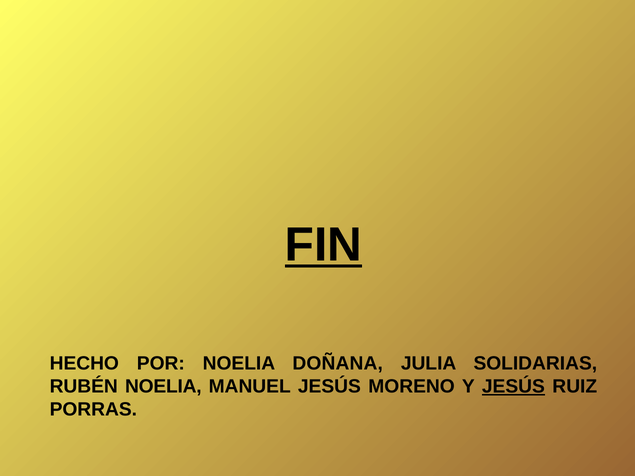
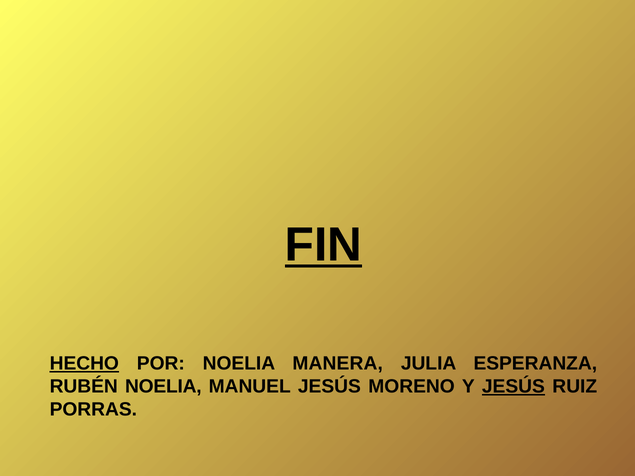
HECHO underline: none -> present
DOÑANA: DOÑANA -> MANERA
SOLIDARIAS: SOLIDARIAS -> ESPERANZA
